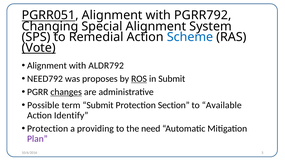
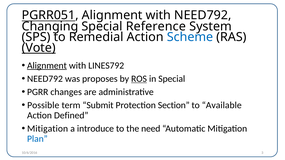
with PGRR792: PGRR792 -> NEED792
Special Alignment: Alignment -> Reference
Alignment at (47, 66) underline: none -> present
ALDR792: ALDR792 -> LINES792
in Submit: Submit -> Special
changes underline: present -> none
Identify: Identify -> Defined
Protection at (48, 129): Protection -> Mitigation
providing: providing -> introduce
Plan colour: purple -> blue
